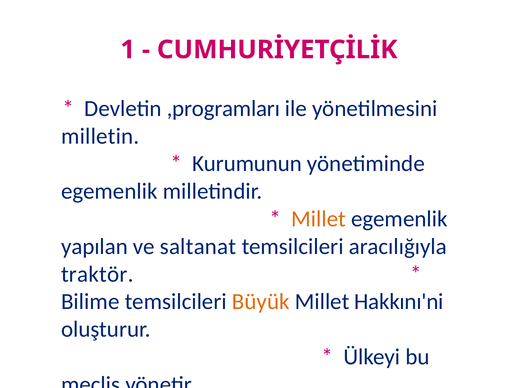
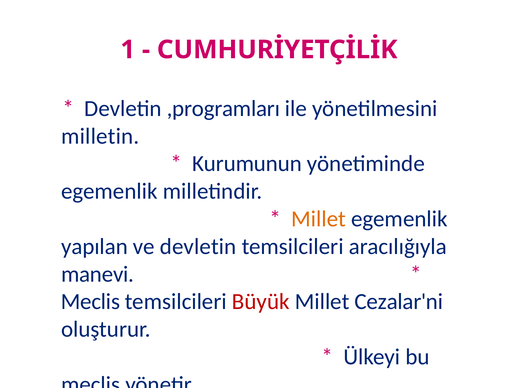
ve saltanat: saltanat -> devletin
traktör: traktör -> manevi
Bilime at (90, 302): Bilime -> Meclis
Büyük colour: orange -> red
Hakkını'ni: Hakkını'ni -> Cezalar'ni
